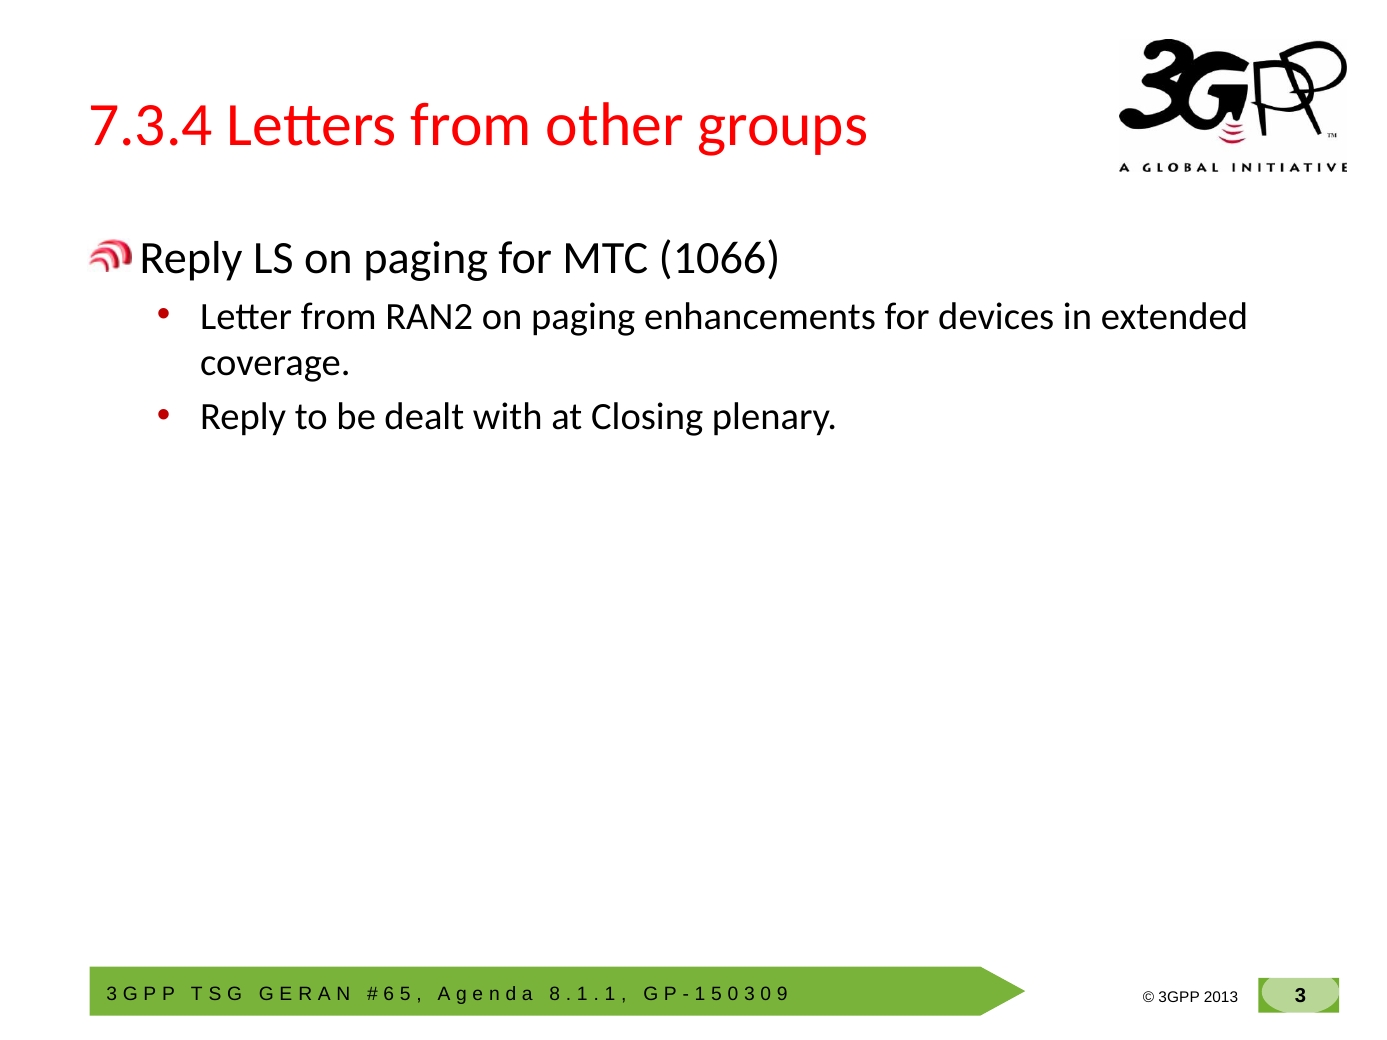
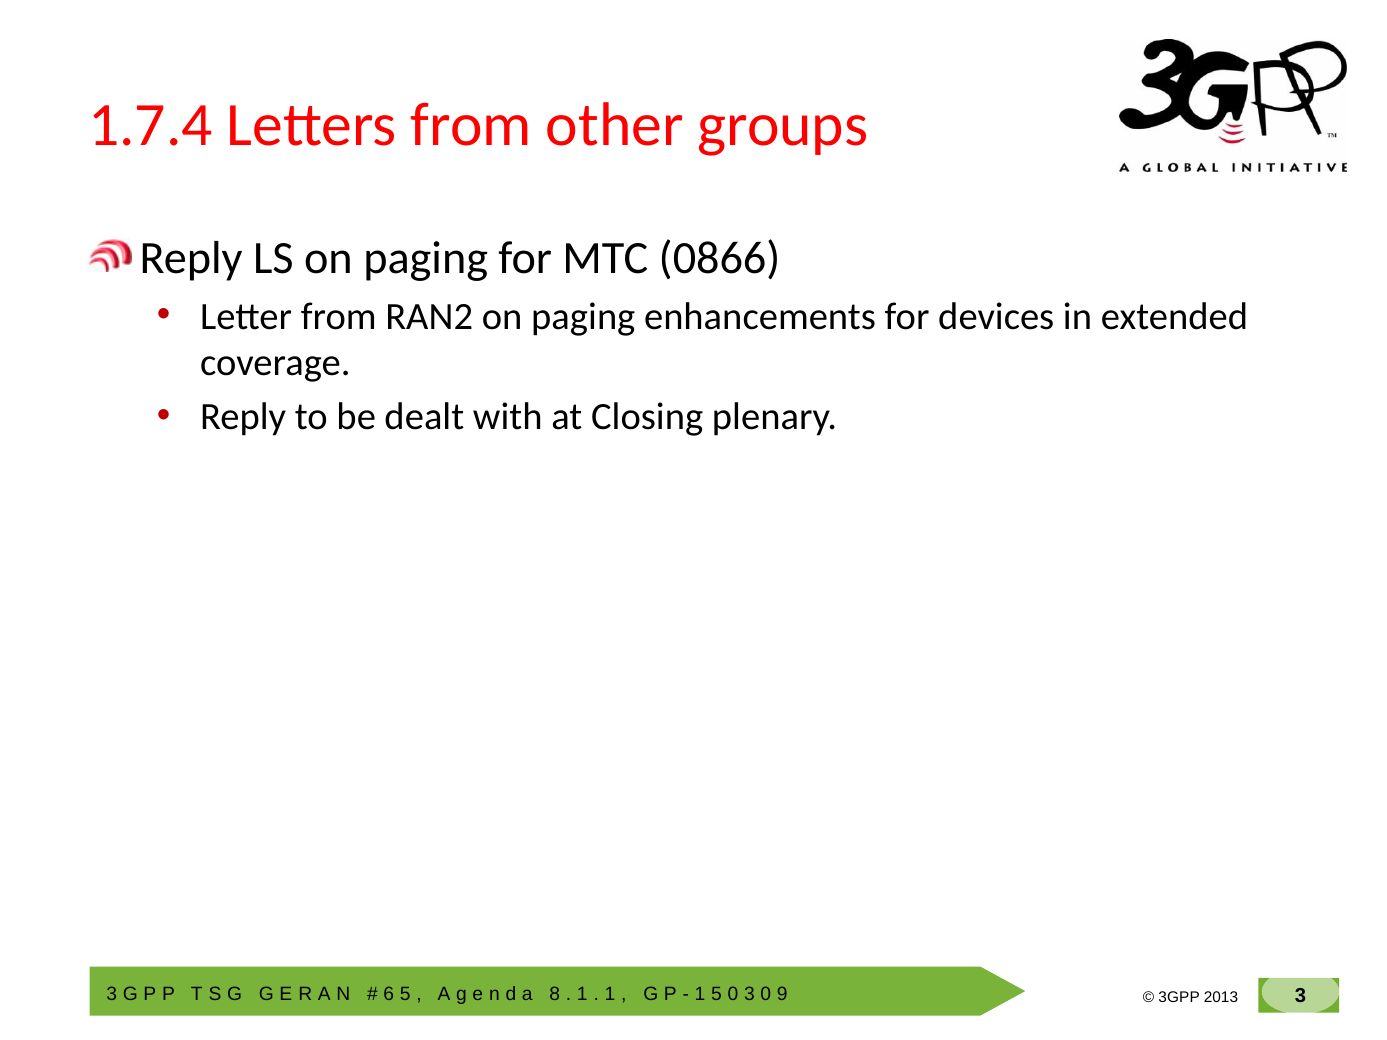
7.3.4: 7.3.4 -> 1.7.4
1066: 1066 -> 0866
